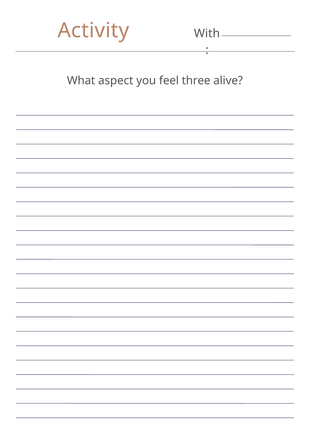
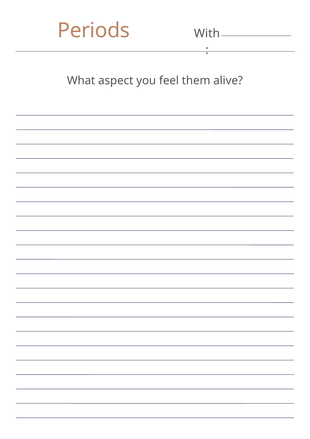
Activity: Activity -> Periods
three: three -> them
